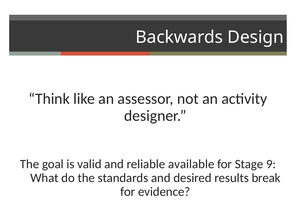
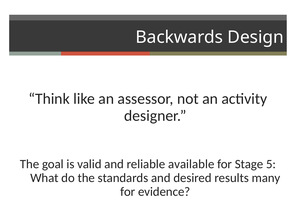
9: 9 -> 5
break: break -> many
